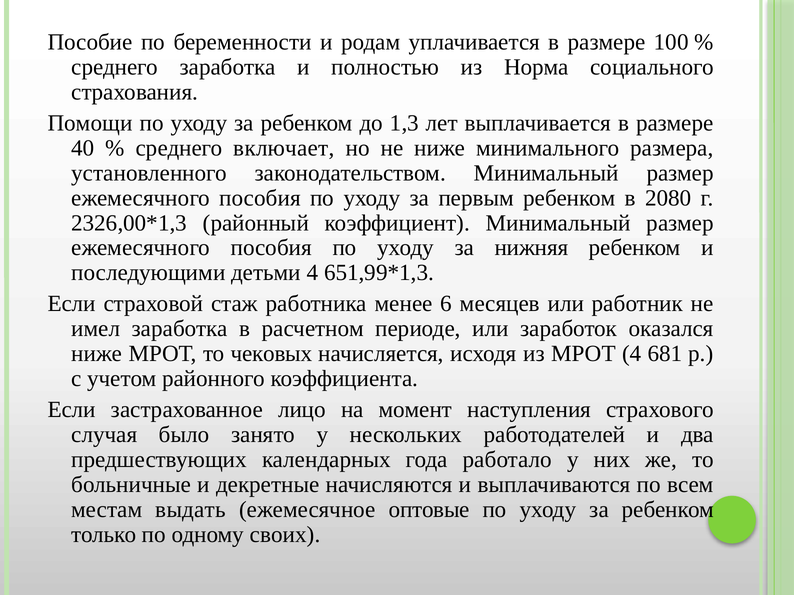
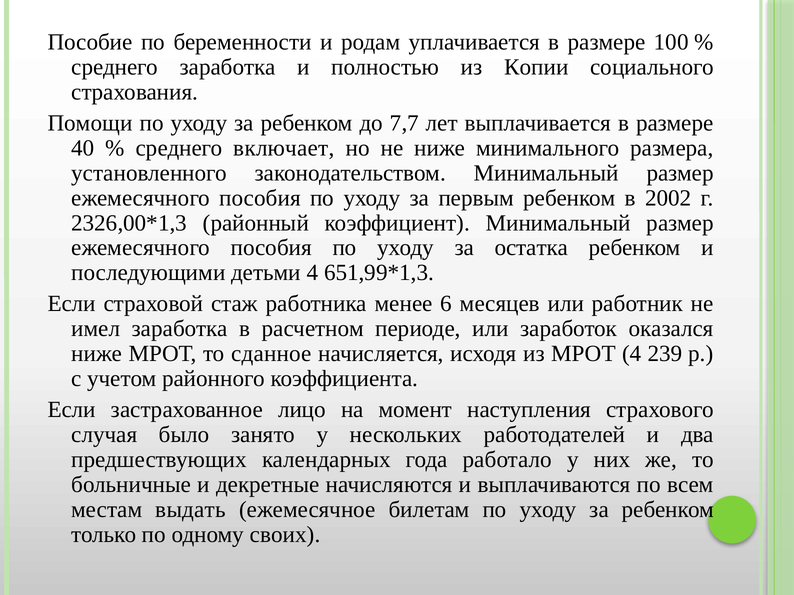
Норма: Норма -> Копии
1,3: 1,3 -> 7,7
2080: 2080 -> 2002
нижняя: нижняя -> остатка
чековых: чековых -> сданное
681: 681 -> 239
оптовые: оптовые -> билетам
